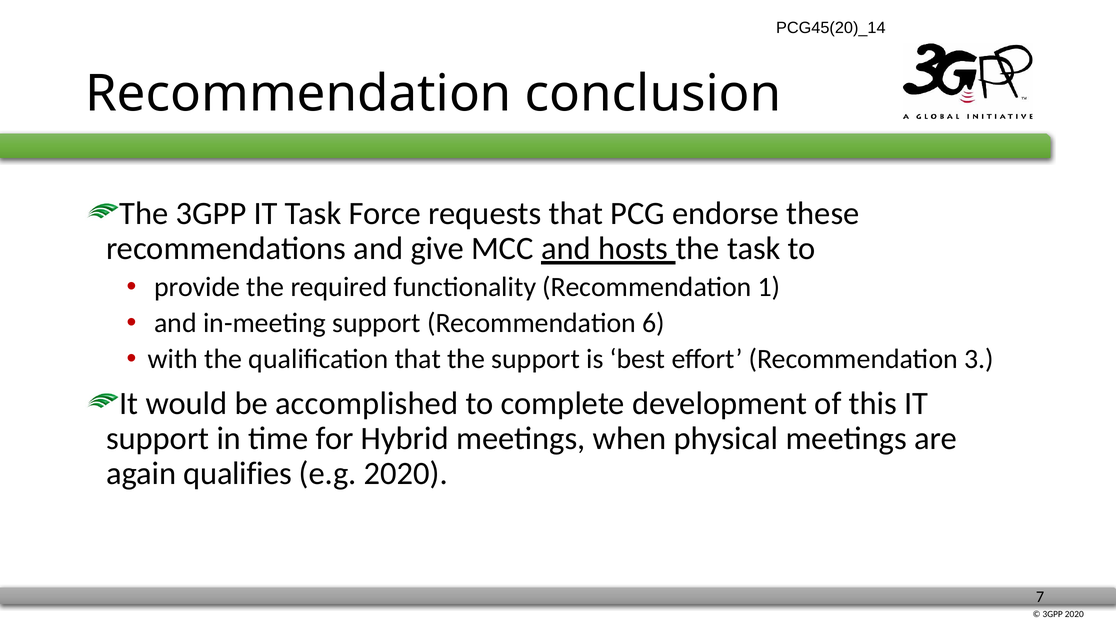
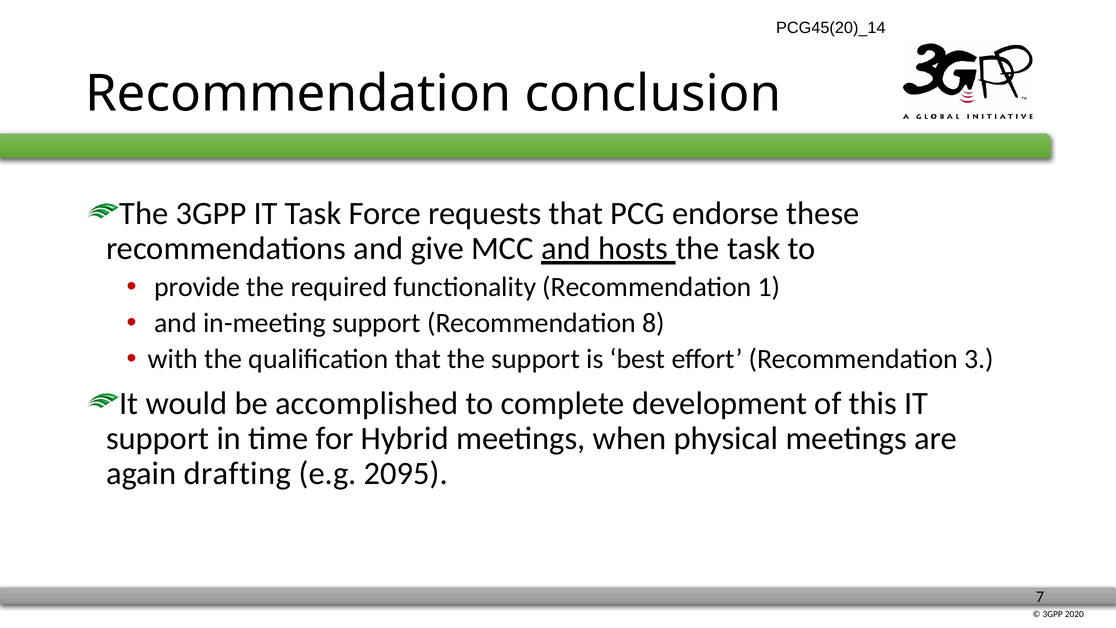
6: 6 -> 8
qualifies: qualifies -> drafting
e.g 2020: 2020 -> 2095
